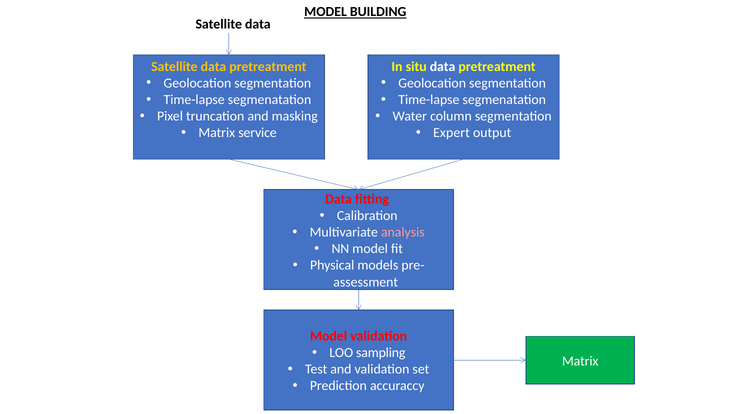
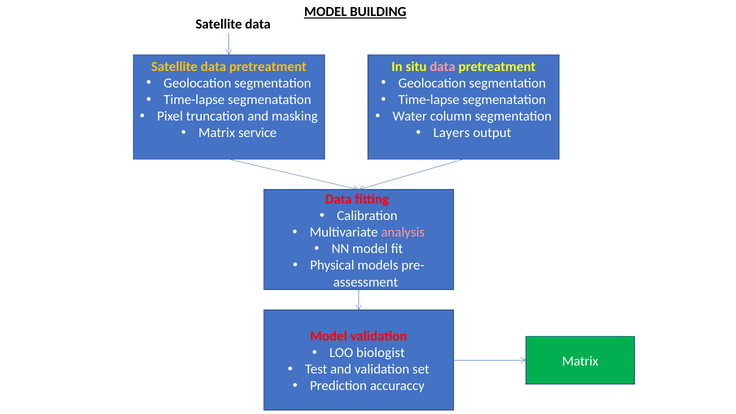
data at (443, 67) colour: white -> pink
Expert: Expert -> Layers
sampling: sampling -> biologist
